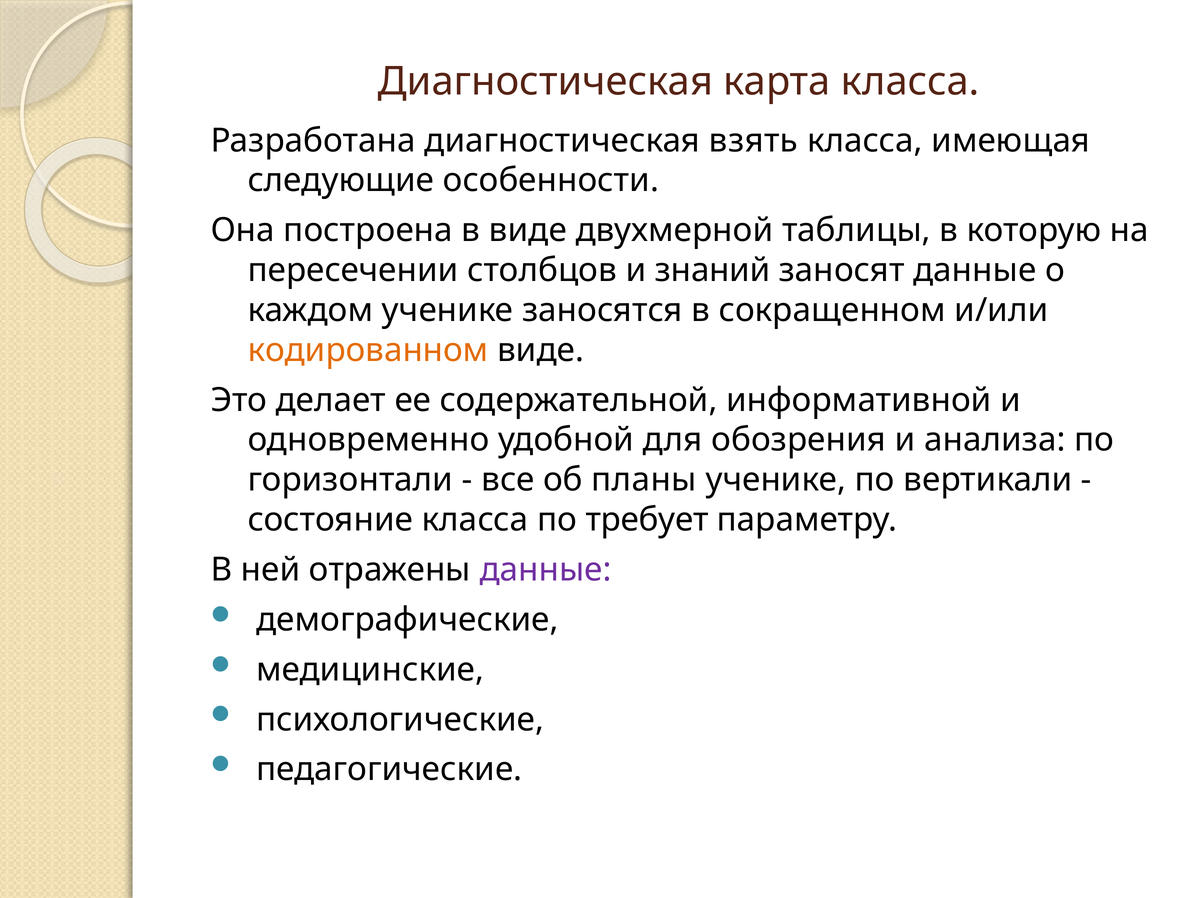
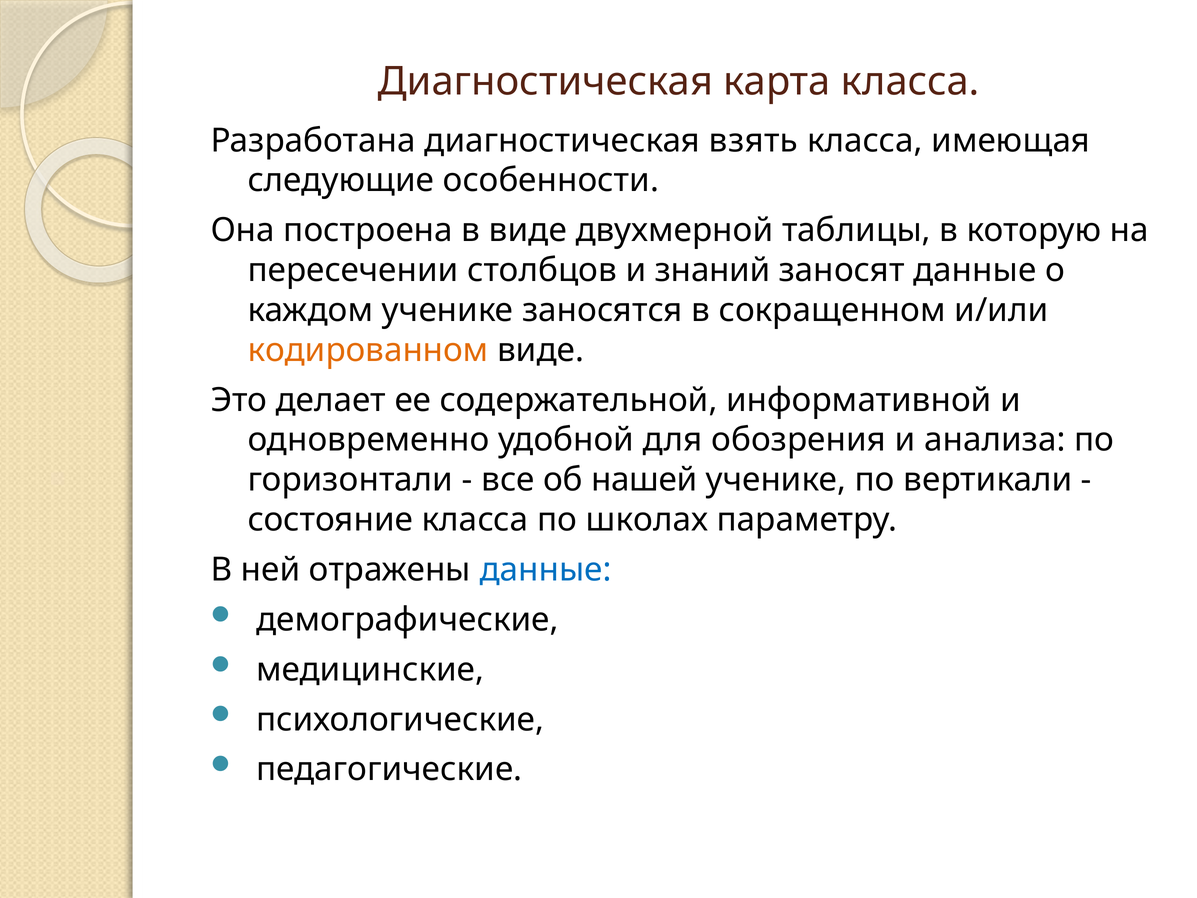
планы: планы -> нашей
требует: требует -> школах
данные at (546, 570) colour: purple -> blue
